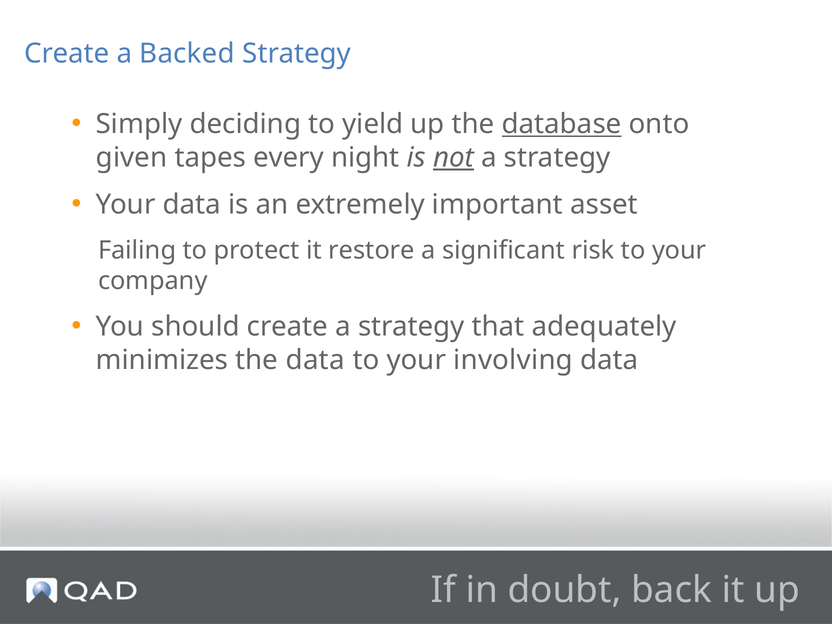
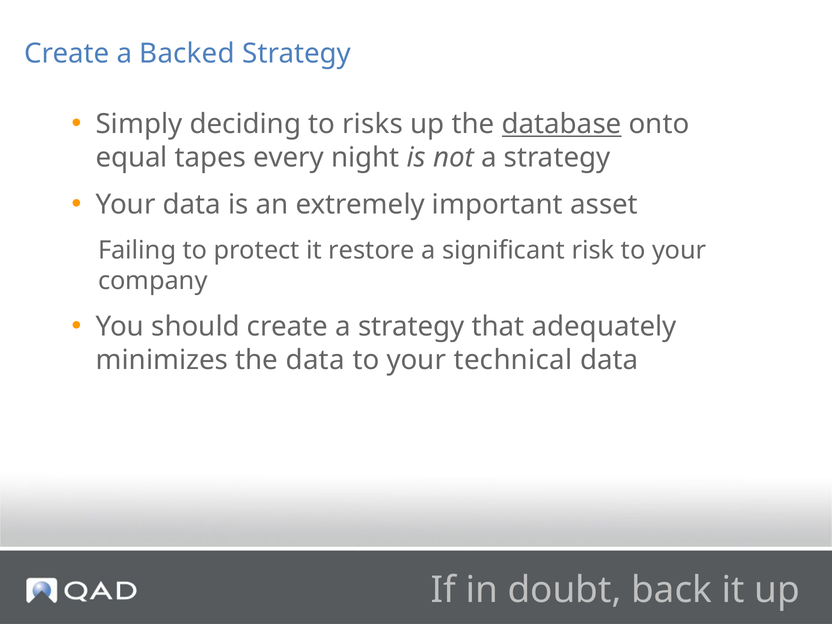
yield: yield -> risks
given: given -> equal
not underline: present -> none
involving: involving -> technical
